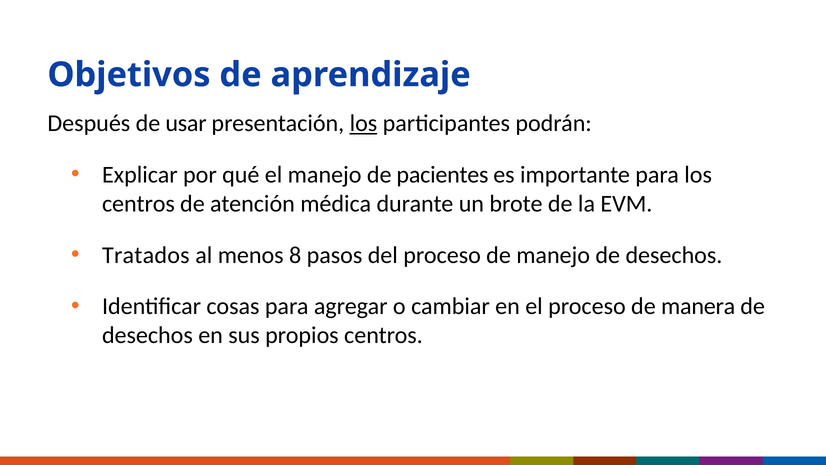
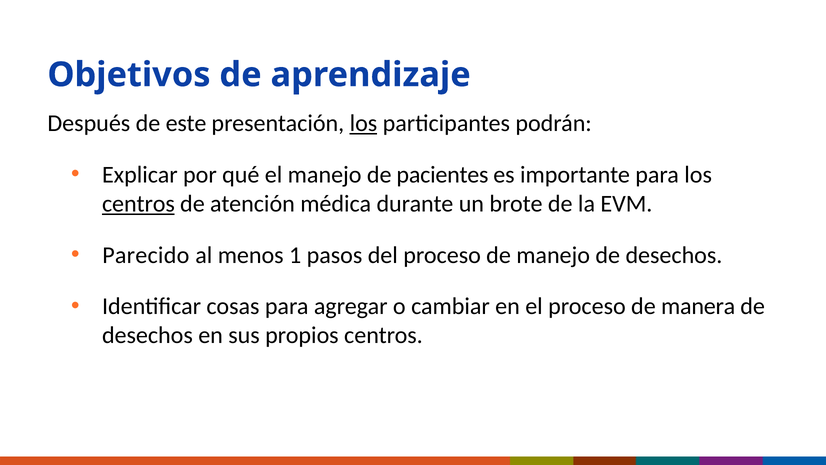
usar: usar -> este
centros at (138, 204) underline: none -> present
Tratados: Tratados -> Parecido
8: 8 -> 1
